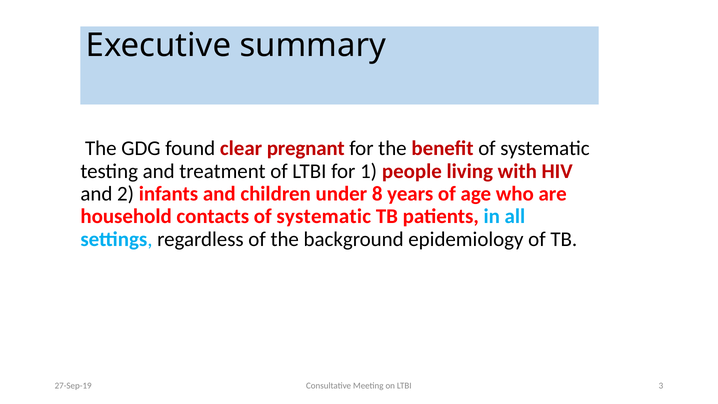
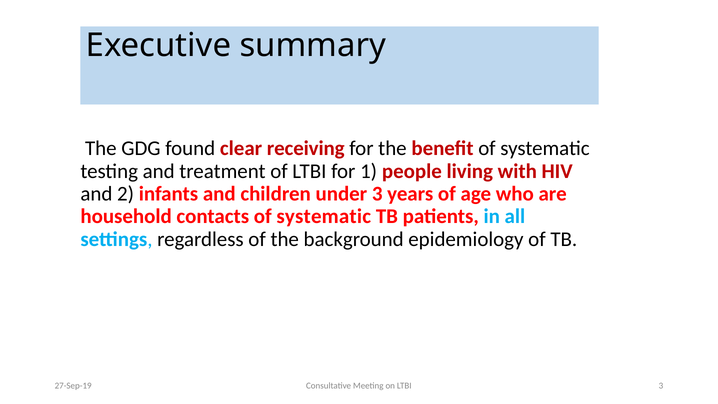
pregnant: pregnant -> receiving
under 8: 8 -> 3
